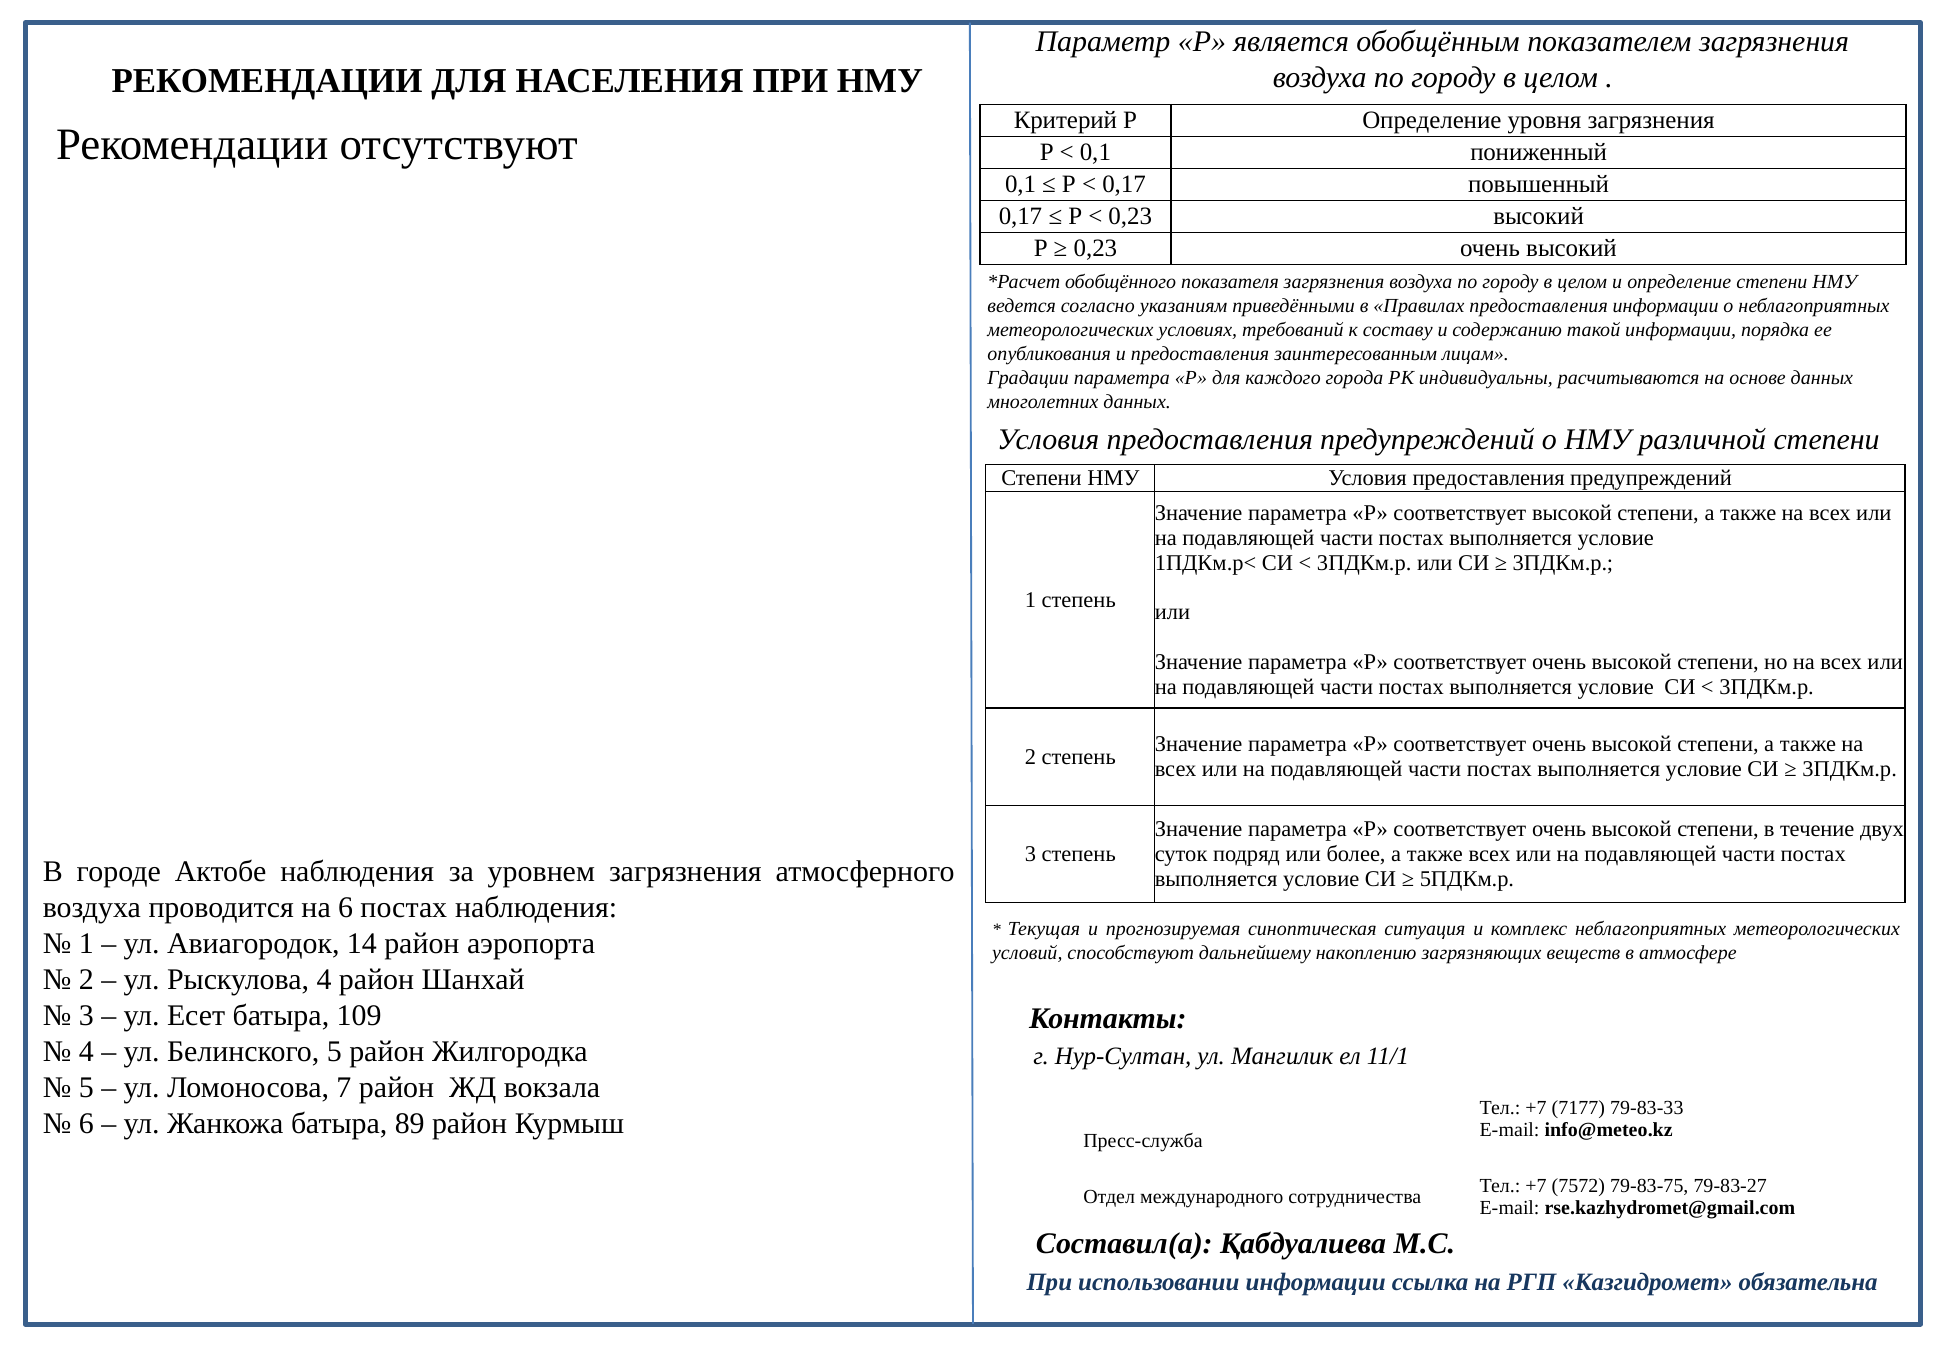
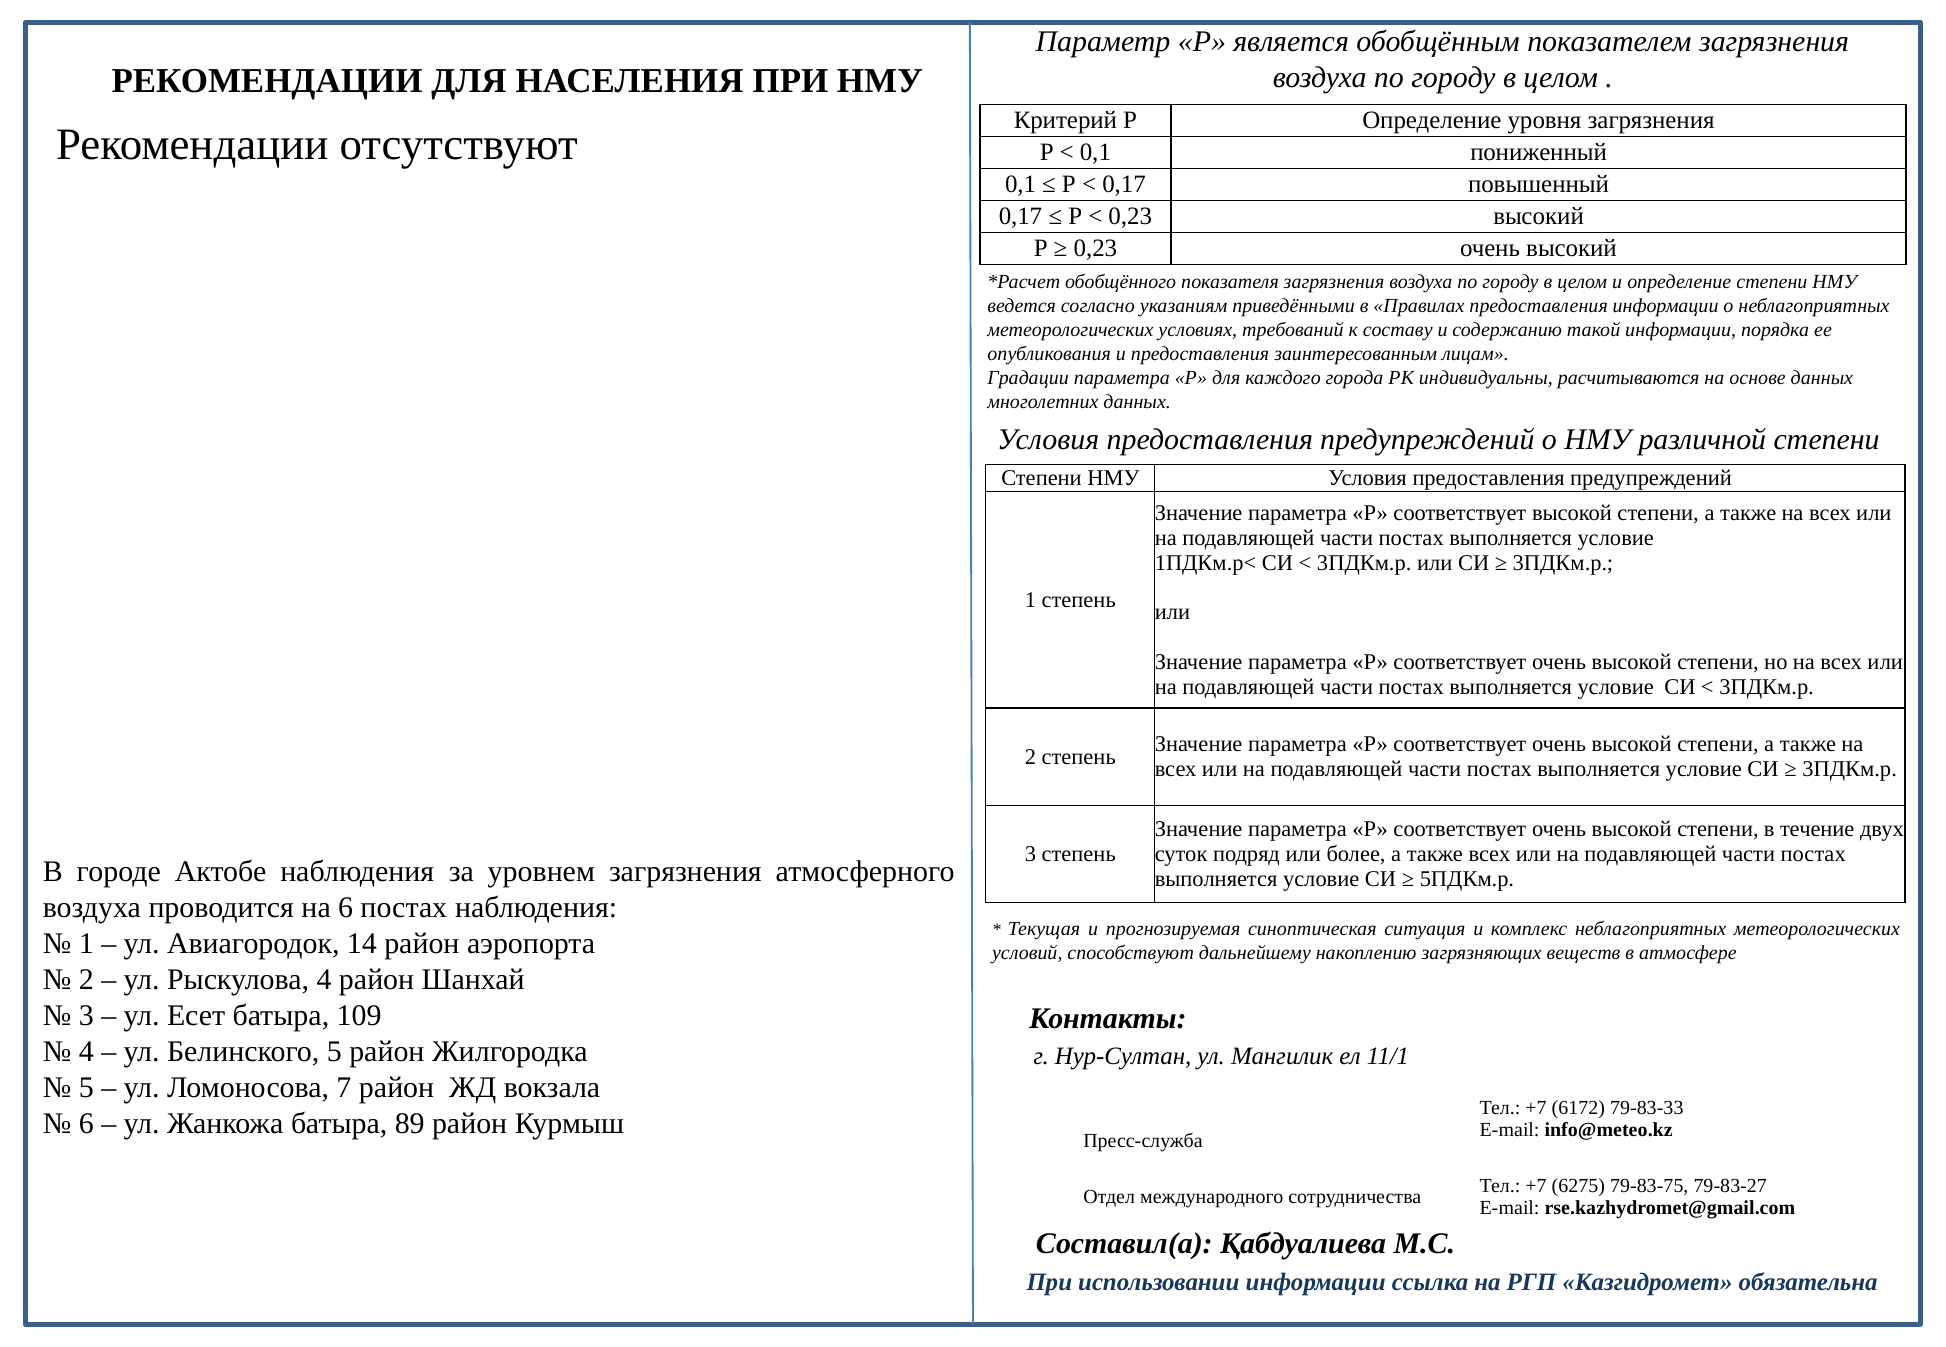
7177: 7177 -> 6172
7572: 7572 -> 6275
